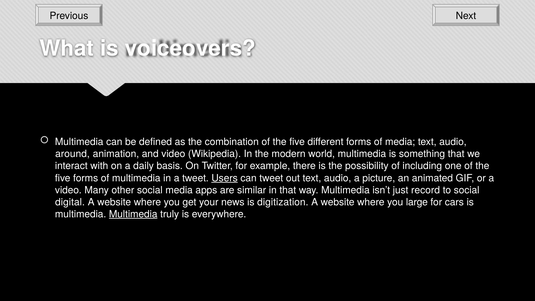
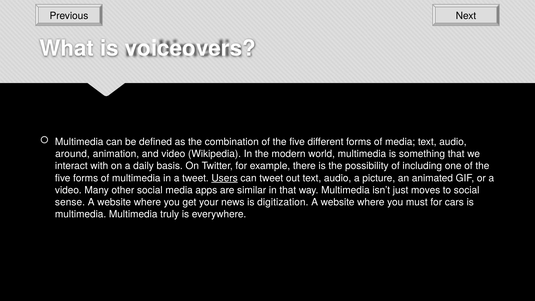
record: record -> moves
digital: digital -> sense
large: large -> must
Multimedia at (133, 214) underline: present -> none
